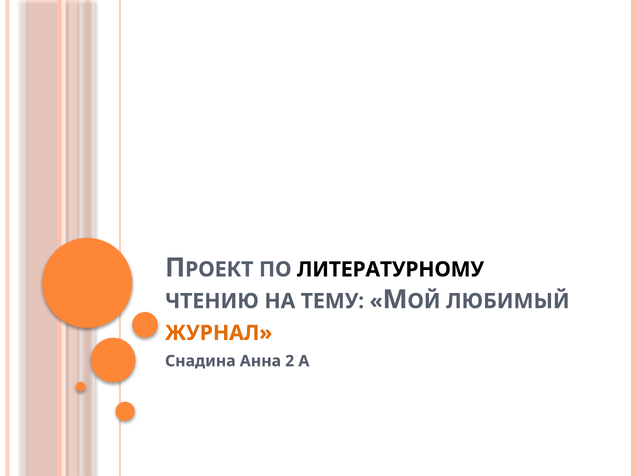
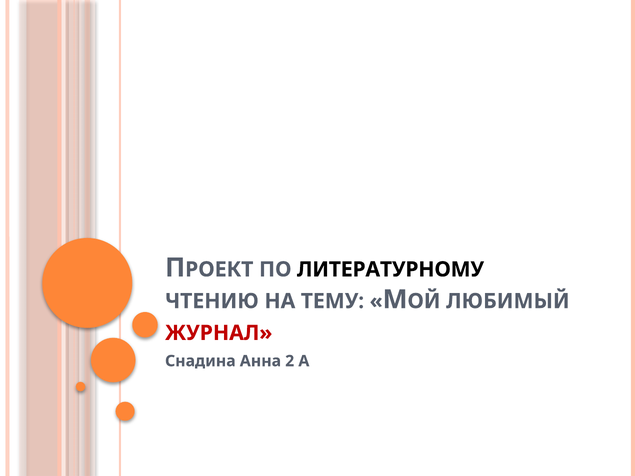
ЖУРНАЛ colour: orange -> red
